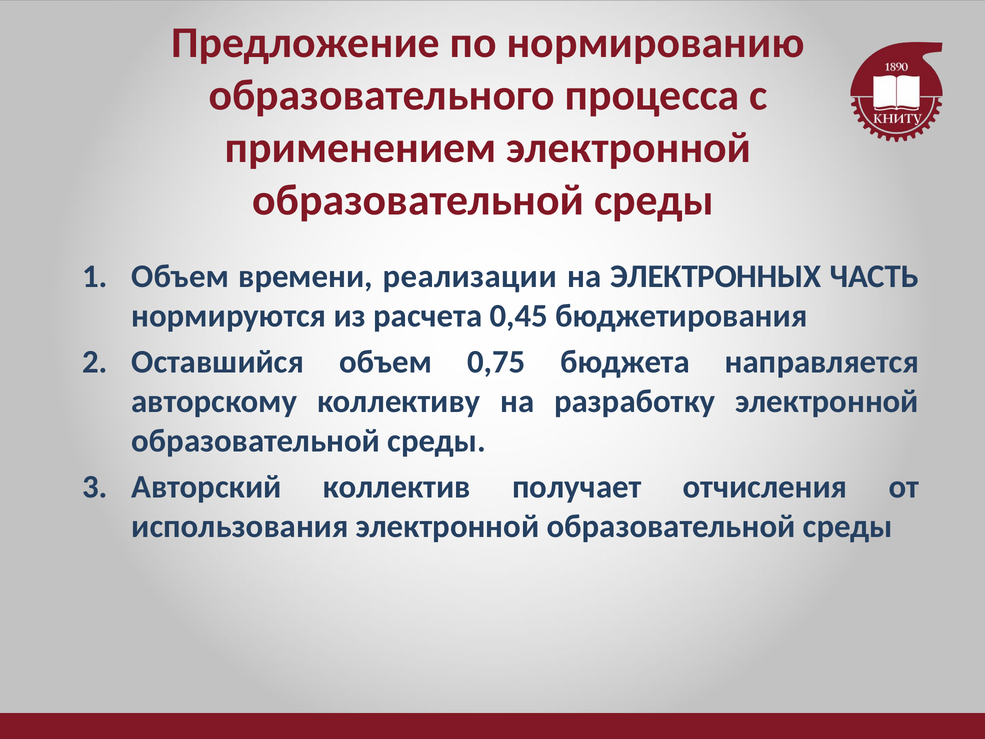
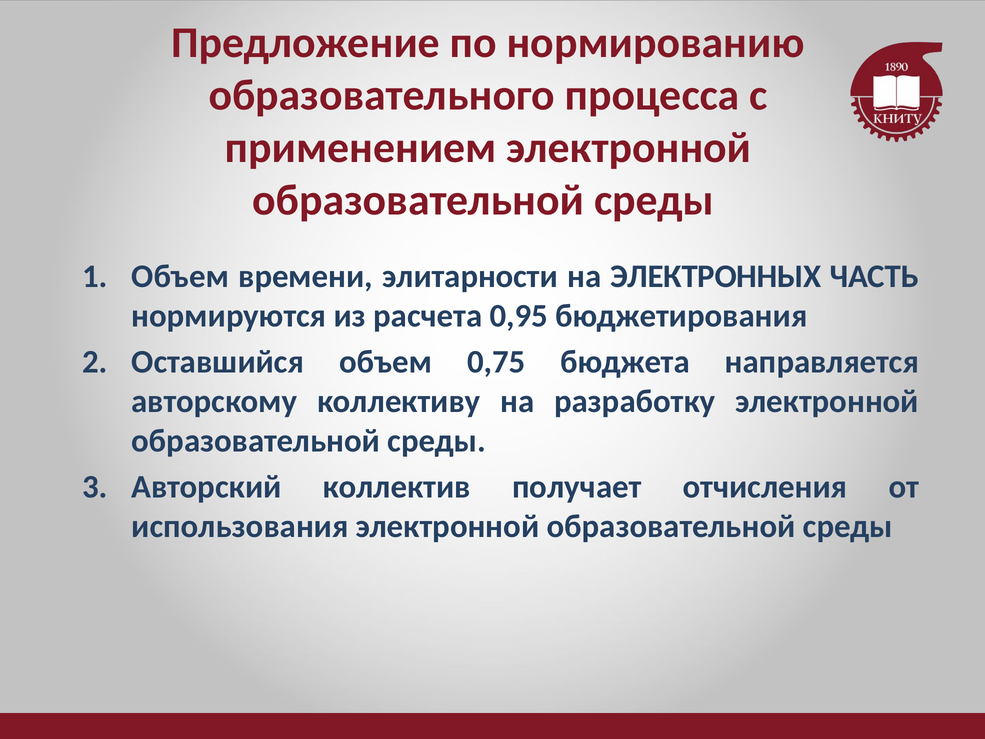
реализации: реализации -> элитарности
0,45: 0,45 -> 0,95
